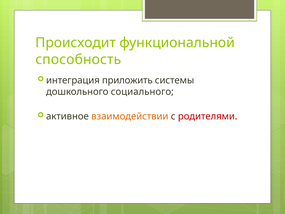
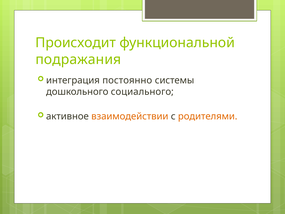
способность: способность -> подражания
приложить: приложить -> постоянно
родителями colour: red -> orange
